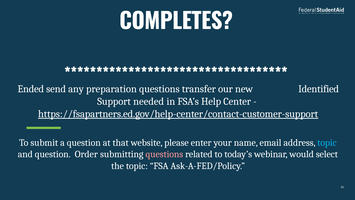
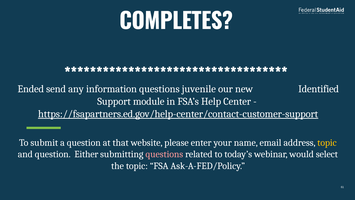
preparation: preparation -> information
transfer: transfer -> juvenile
needed: needed -> module
topic at (327, 143) colour: light blue -> yellow
Order: Order -> Either
